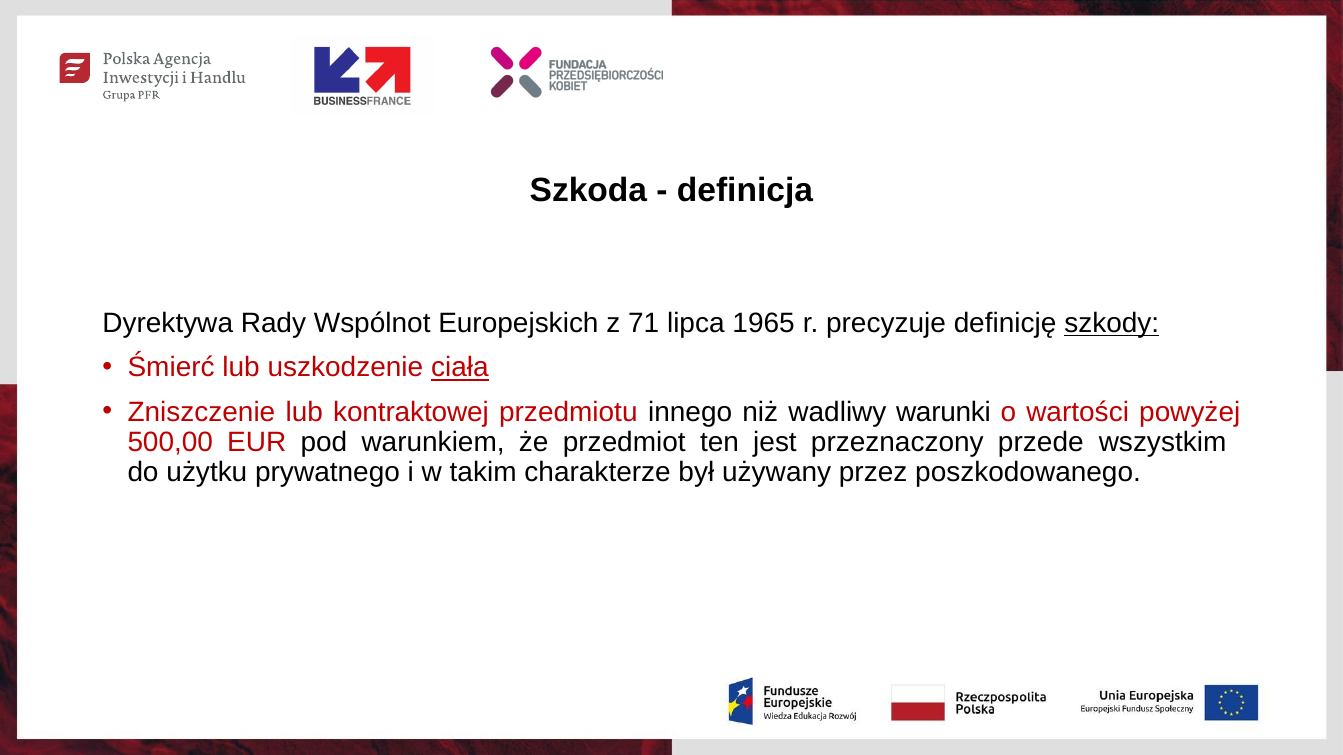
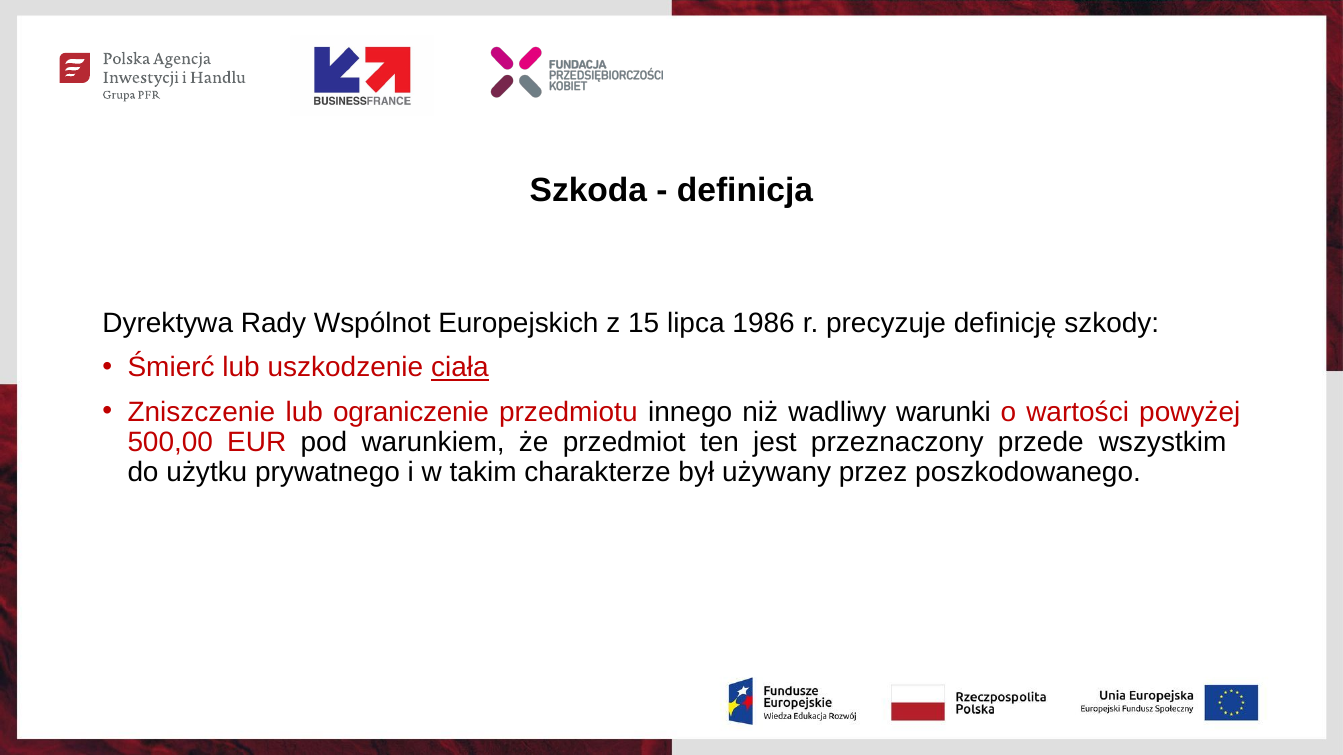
71: 71 -> 15
1965: 1965 -> 1986
szkody underline: present -> none
kontraktowej: kontraktowej -> ograniczenie
